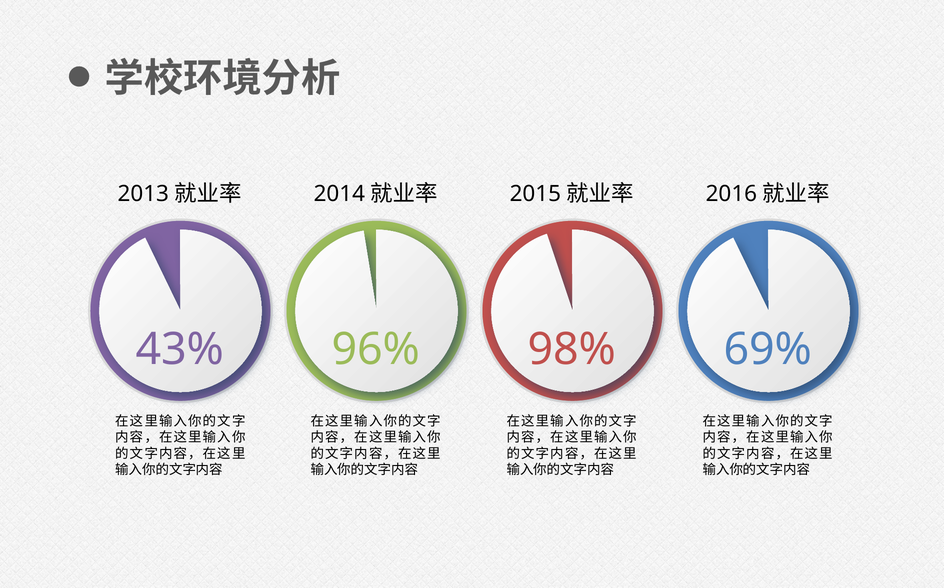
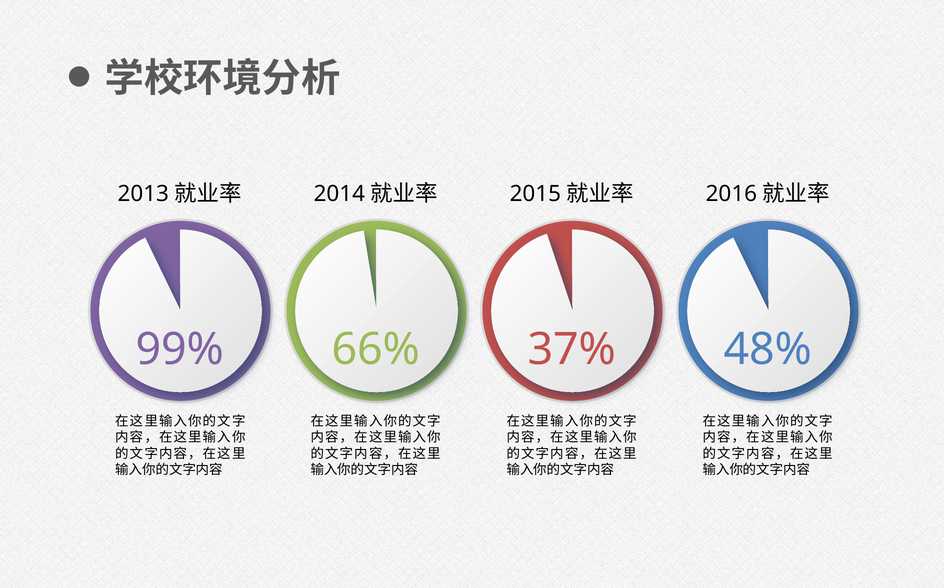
43%: 43% -> 99%
96%: 96% -> 66%
98%: 98% -> 37%
69%: 69% -> 48%
